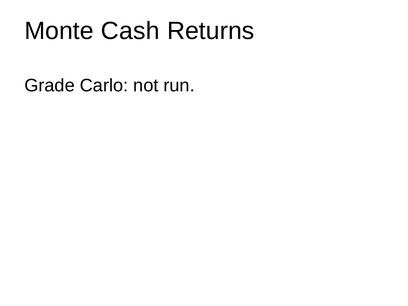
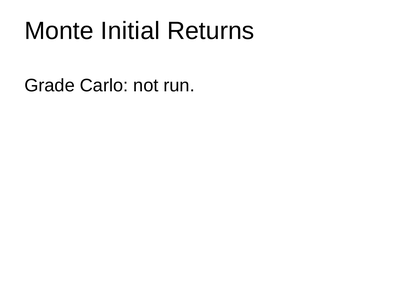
Cash: Cash -> Initial
